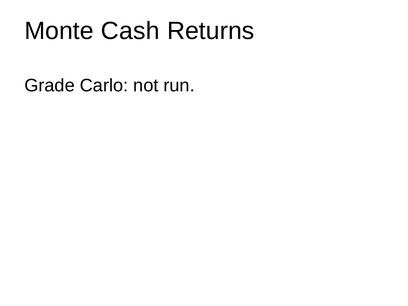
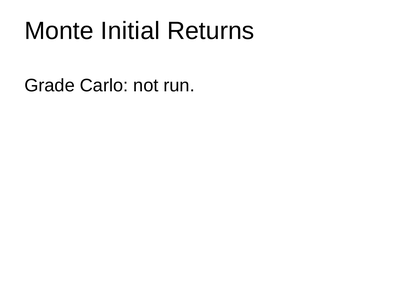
Cash: Cash -> Initial
